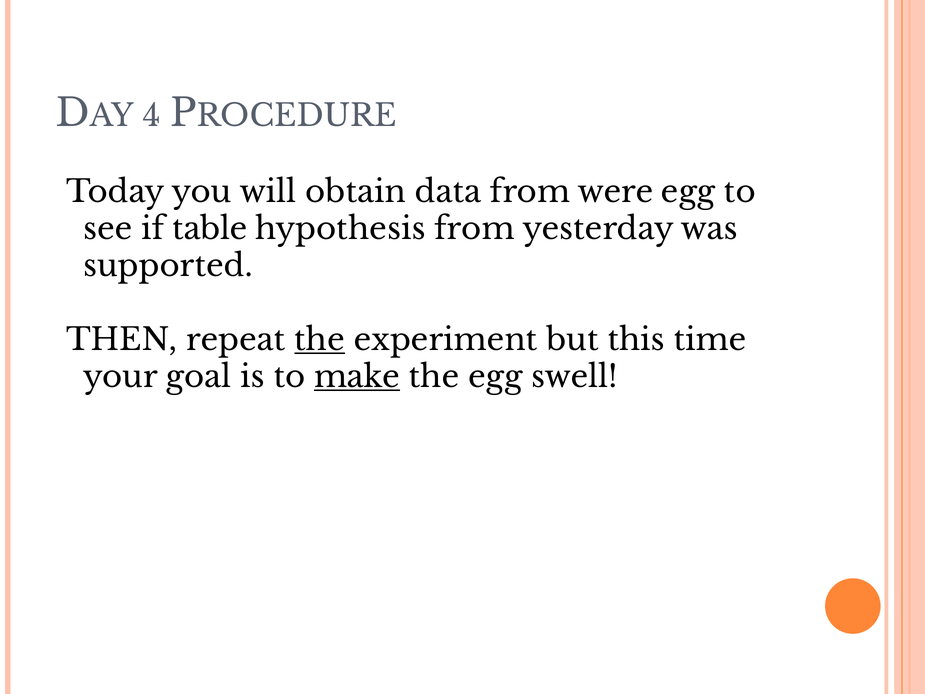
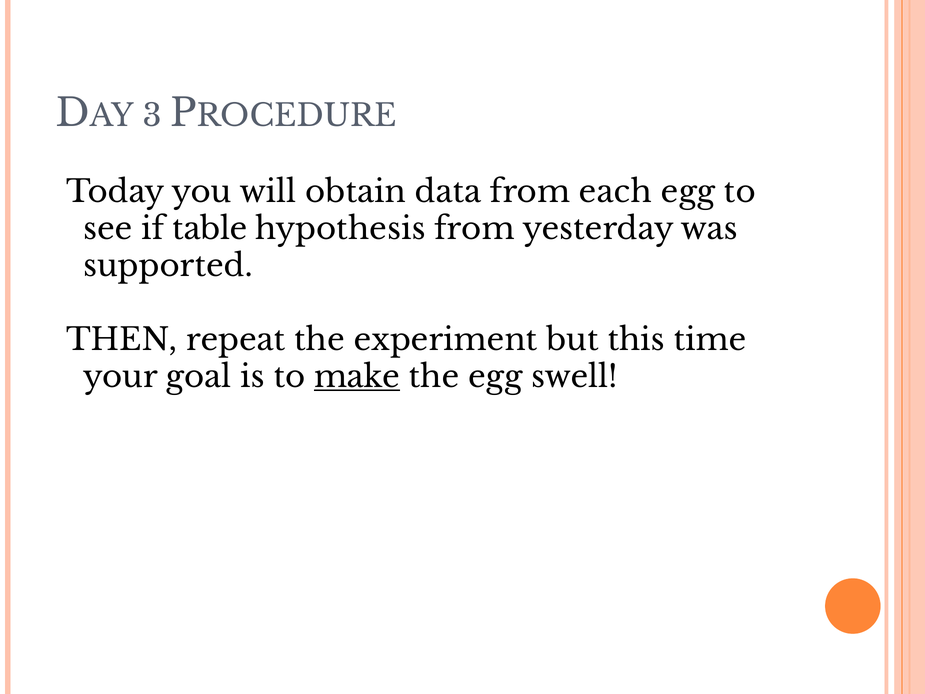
4: 4 -> 3
were: were -> each
the at (320, 340) underline: present -> none
